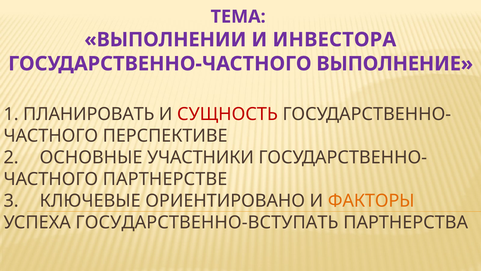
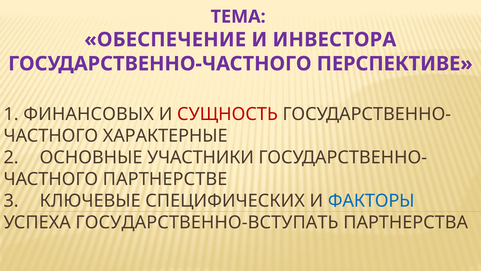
ВЫПОЛНЕНИИ: ВЫПОЛНЕНИИ -> ОБЕСПЕЧЕНИЕ
ВЫПОЛНЕНИЕ: ВЫПОЛНЕНИЕ -> ПЕРСПЕКТИВЕ
ПЛАНИРОВАТЬ: ПЛАНИРОВАТЬ -> ФИНАНСОВЫХ
ПЕРСПЕКТИВЕ: ПЕРСПЕКТИВЕ -> ХАРАКТЕРНЫЕ
ОРИЕНТИРОВАНО: ОРИЕНТИРОВАНО -> СПЕЦИФИЧЕСКИХ
ФАКТОРЫ colour: orange -> blue
